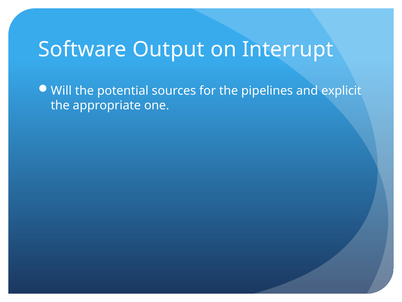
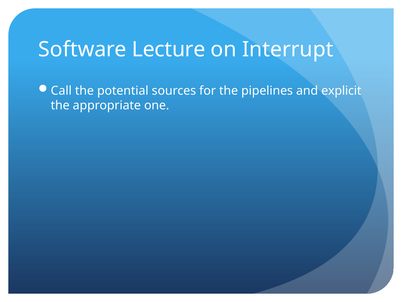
Output: Output -> Lecture
Will: Will -> Call
